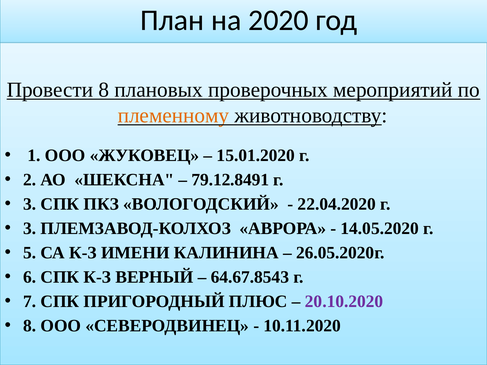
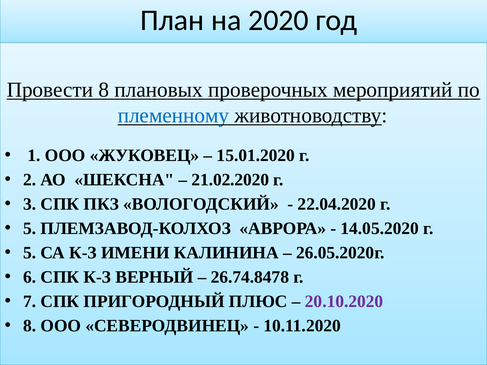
племенному colour: orange -> blue
79.12.8491: 79.12.8491 -> 21.02.2020
3 at (30, 229): 3 -> 5
64.67.8543: 64.67.8543 -> 26.74.8478
